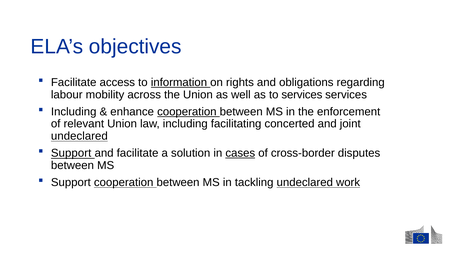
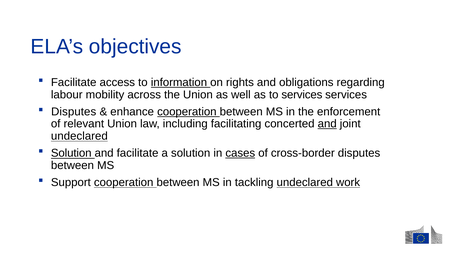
Including at (74, 112): Including -> Disputes
and at (327, 124) underline: none -> present
Support at (71, 153): Support -> Solution
